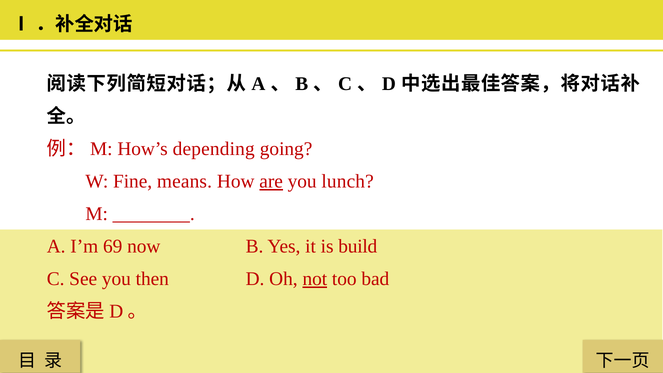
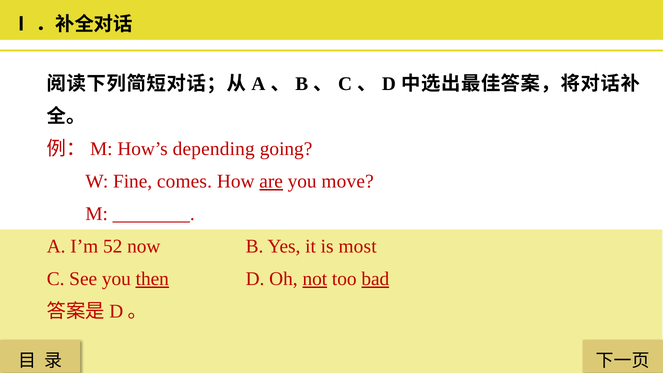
means: means -> comes
lunch: lunch -> move
69: 69 -> 52
build: build -> most
then underline: none -> present
bad underline: none -> present
